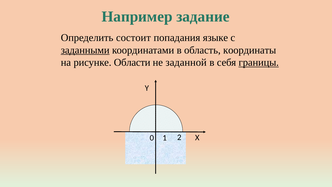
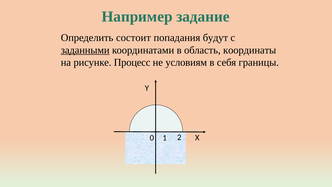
языке: языке -> будут
Области: Области -> Процесс
заданной: заданной -> условиям
границы underline: present -> none
